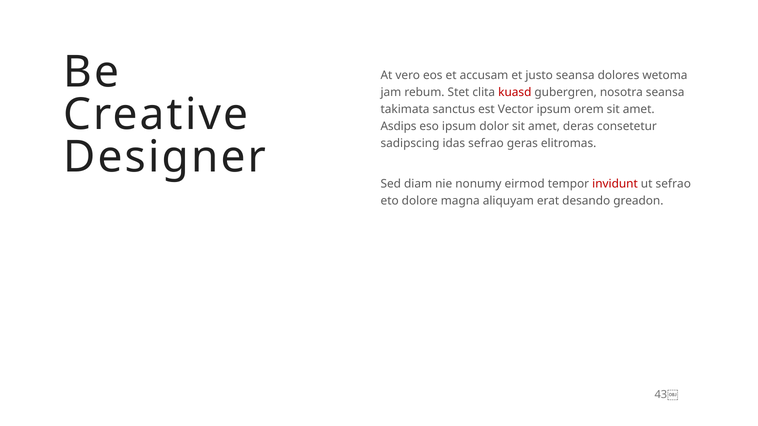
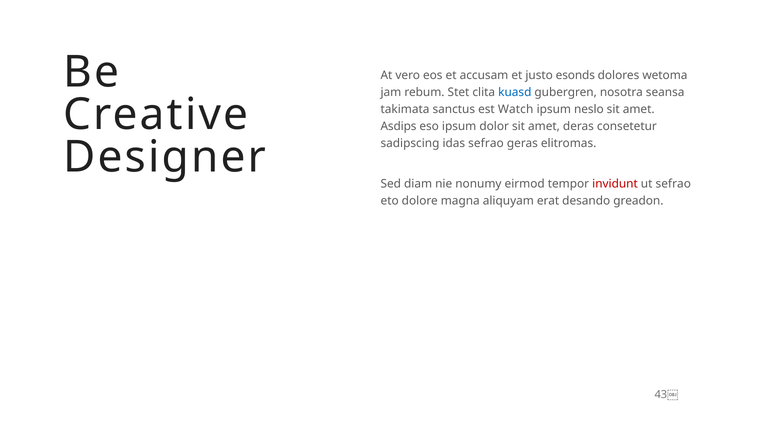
justo seansa: seansa -> esonds
kuasd colour: red -> blue
Vector: Vector -> Watch
orem: orem -> neslo
